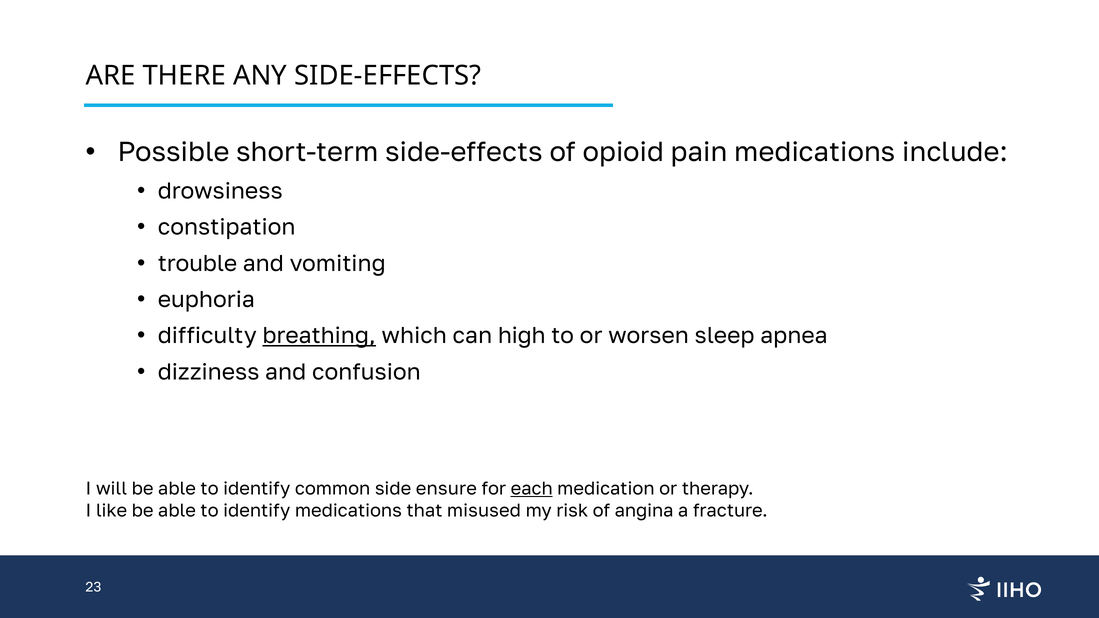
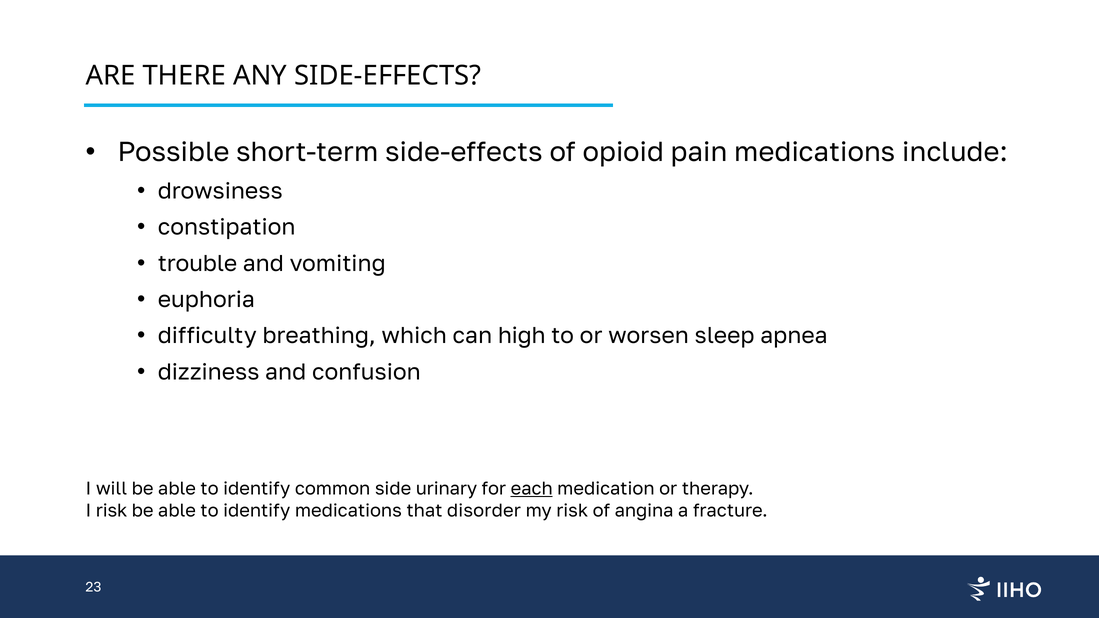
breathing underline: present -> none
ensure: ensure -> urinary
I like: like -> risk
misused: misused -> disorder
